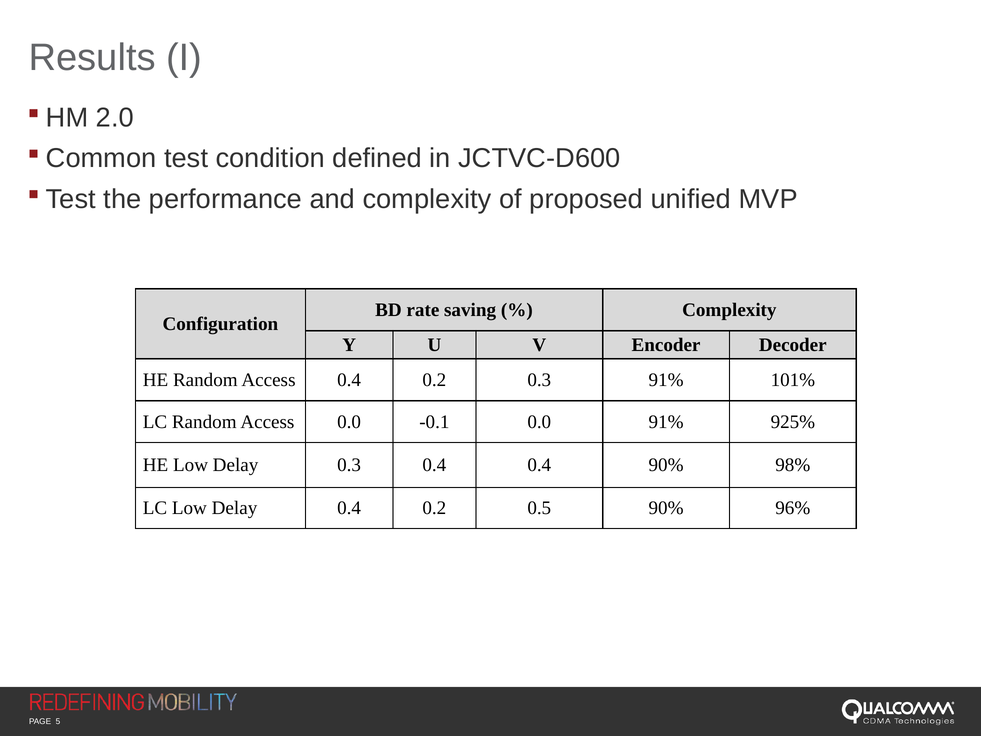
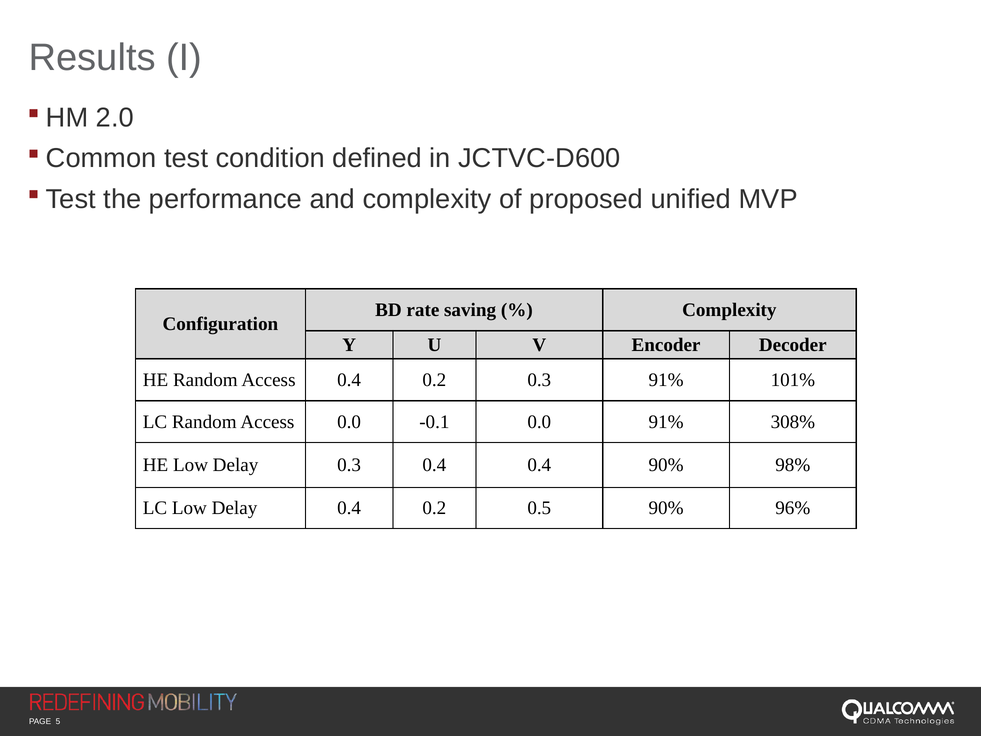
925%: 925% -> 308%
